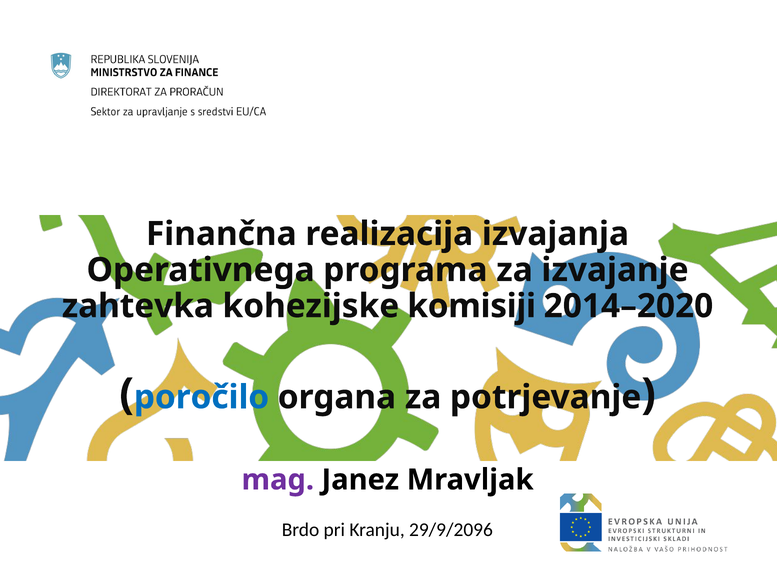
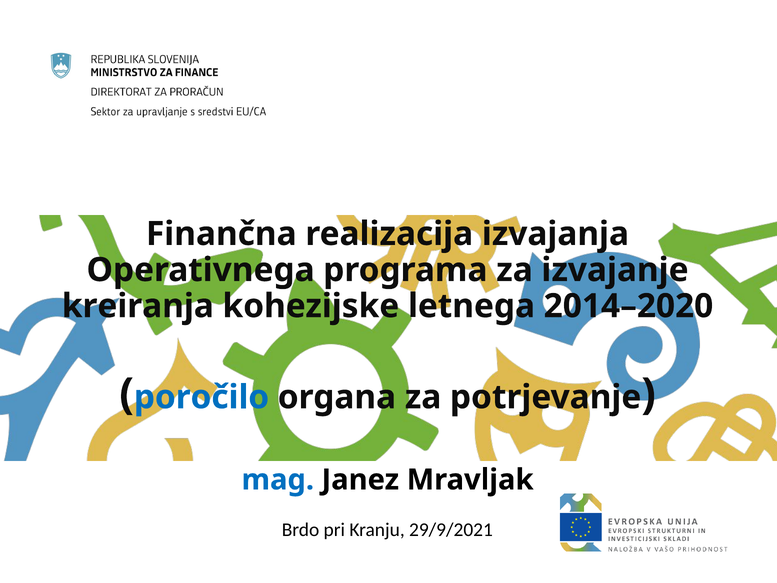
zahtevka: zahtevka -> kreiranja
komisiji: komisiji -> letnega
mag colour: purple -> blue
29/9/2096: 29/9/2096 -> 29/9/2021
